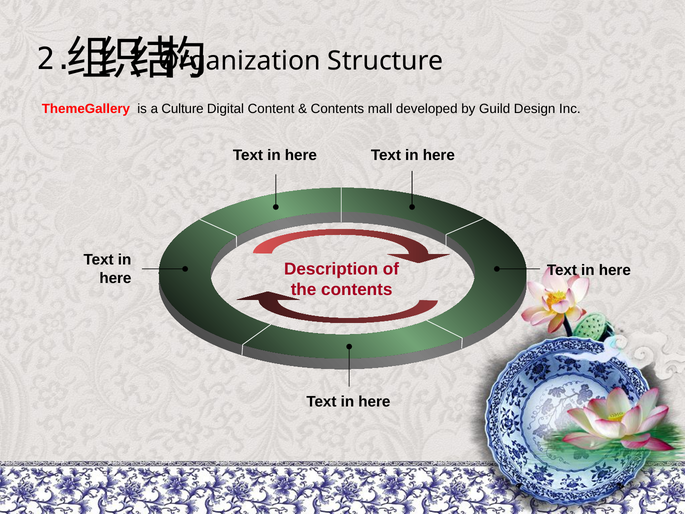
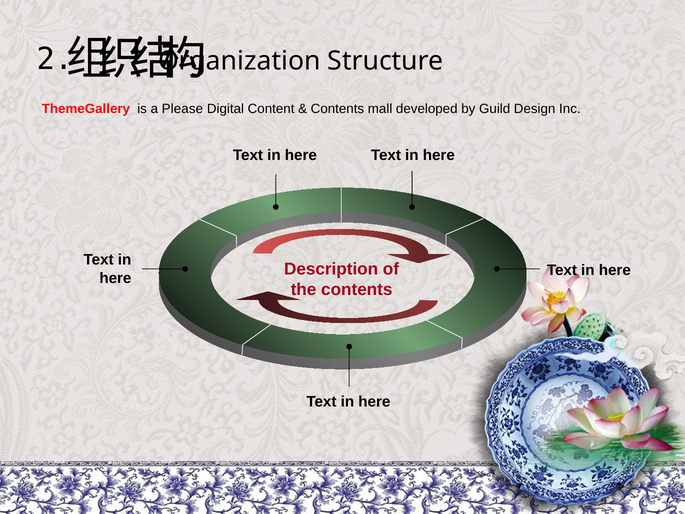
Culture: Culture -> Please
